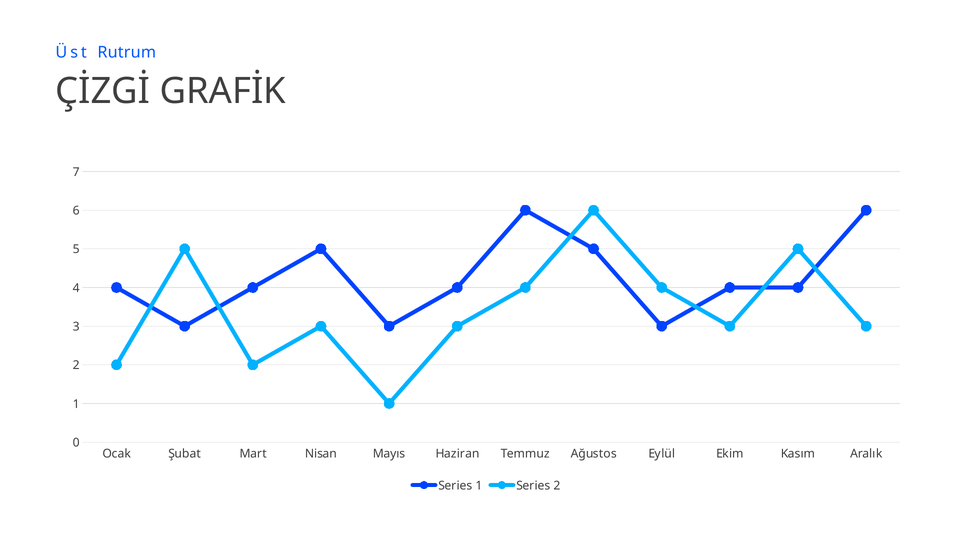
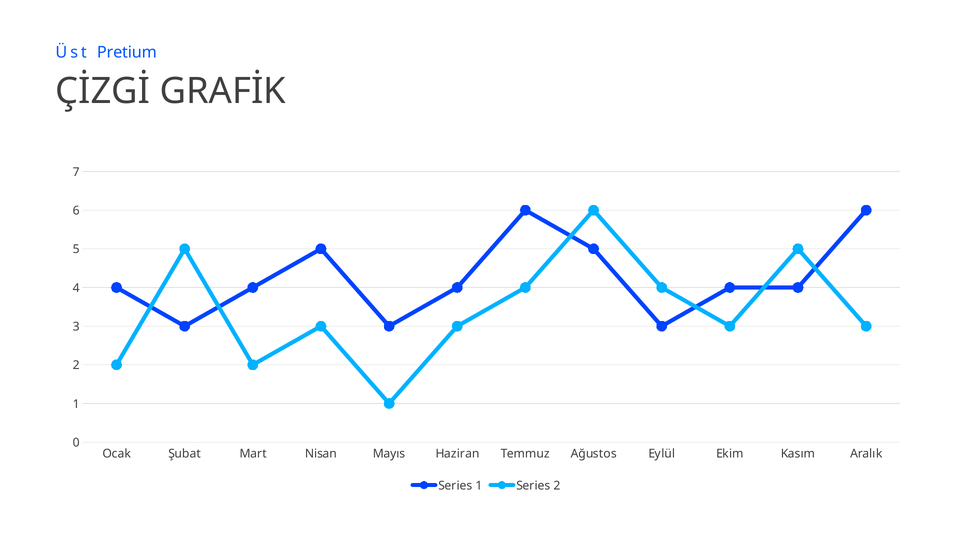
Rutrum: Rutrum -> Pretium
